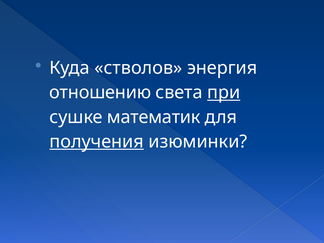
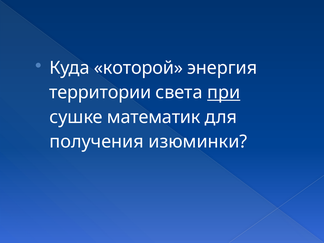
стволов: стволов -> которой
отношению: отношению -> территории
получения underline: present -> none
